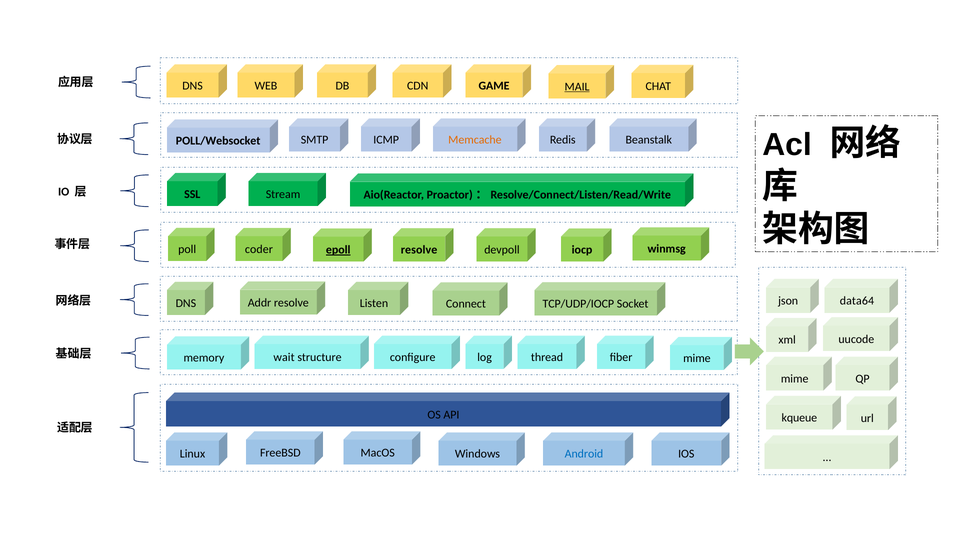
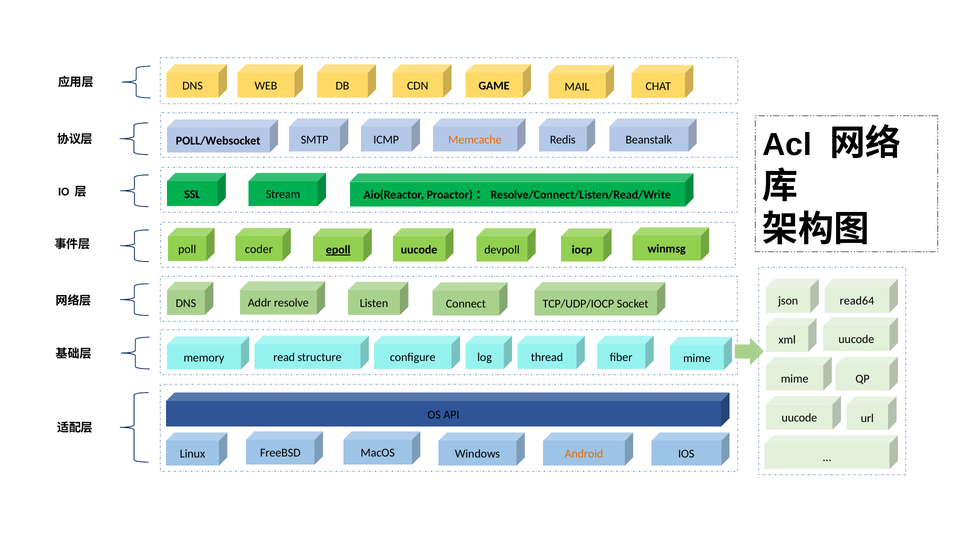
MAIL underline: present -> none
resolve at (419, 250): resolve -> uucode
data64: data64 -> read64
wait: wait -> read
kqueue at (799, 418): kqueue -> uucode
Android colour: blue -> orange
